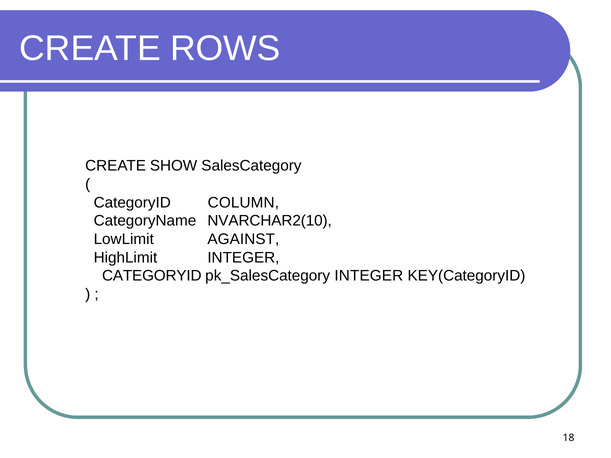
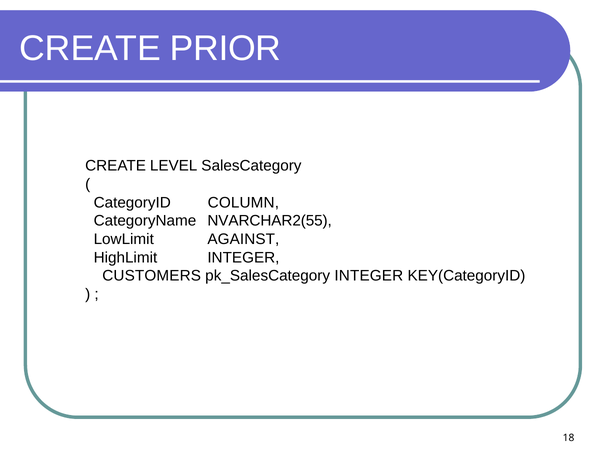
ROWS: ROWS -> PRIOR
SHOW: SHOW -> LEVEL
NVARCHAR2(10: NVARCHAR2(10 -> NVARCHAR2(55
CATEGORYID at (152, 276): CATEGORYID -> CUSTOMERS
